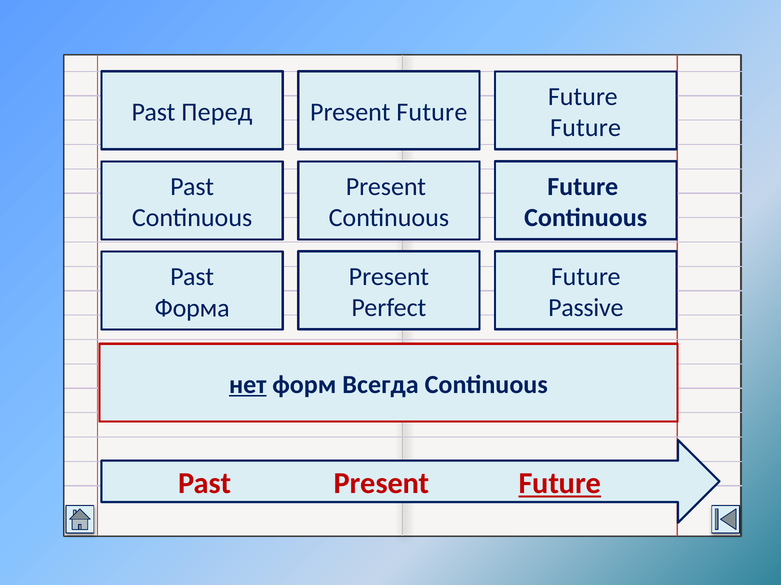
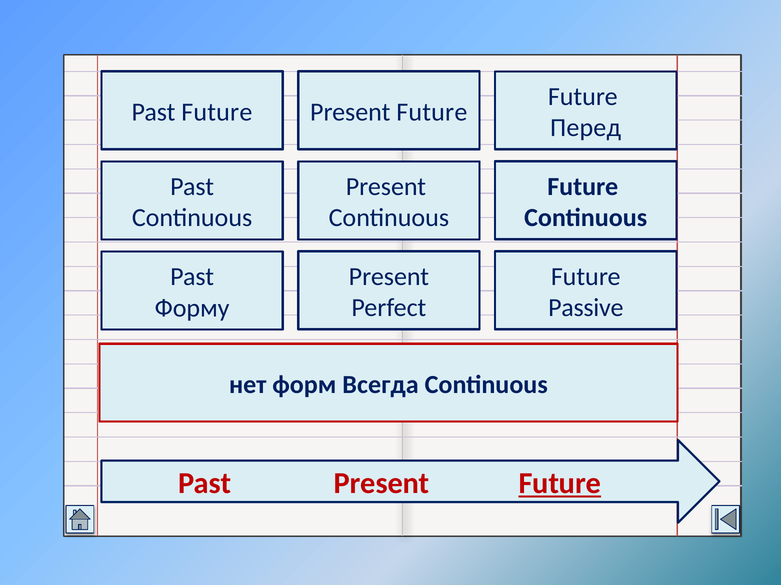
Past Перед: Перед -> Future
Future at (586, 128): Future -> Перед
Форма: Форма -> Форму
нет underline: present -> none
